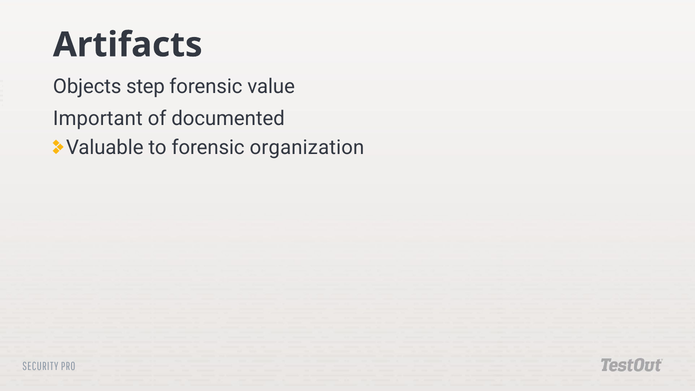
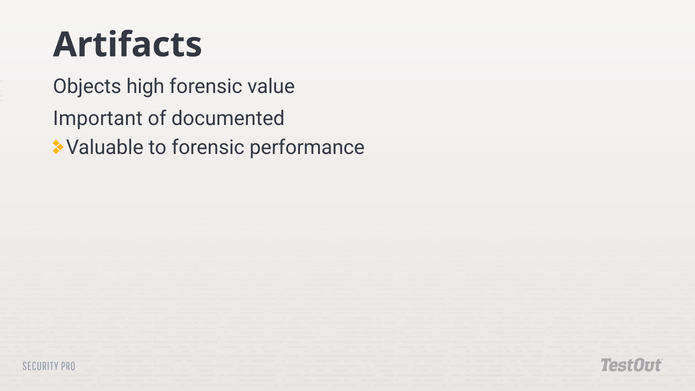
step: step -> high
organization: organization -> performance
